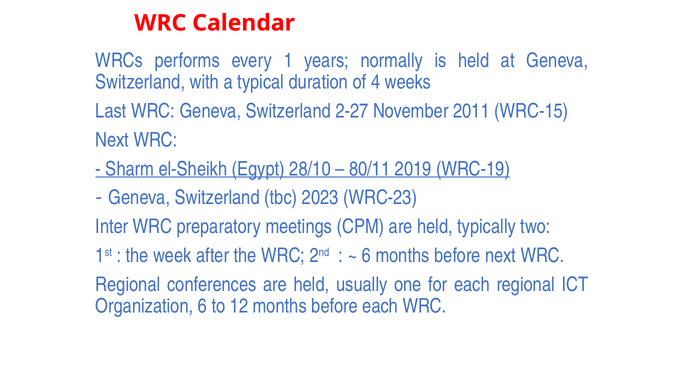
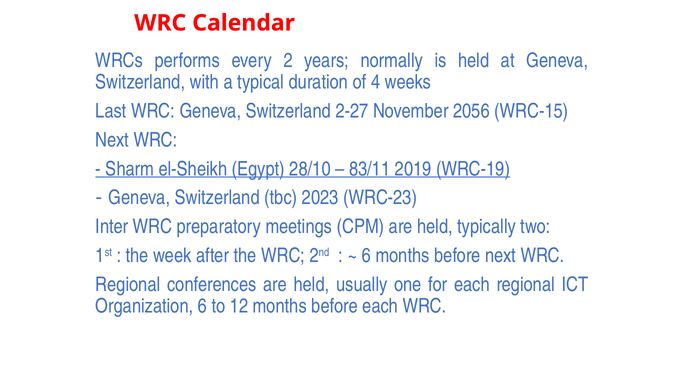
1: 1 -> 2
2011: 2011 -> 2056
80/11: 80/11 -> 83/11
